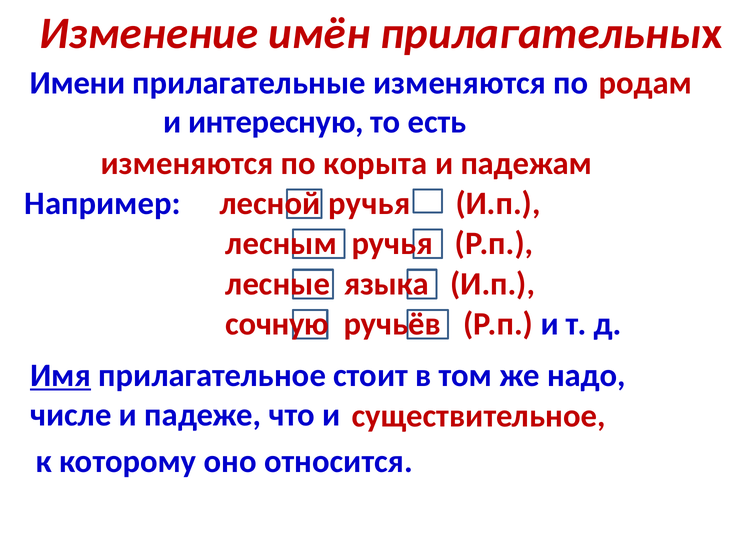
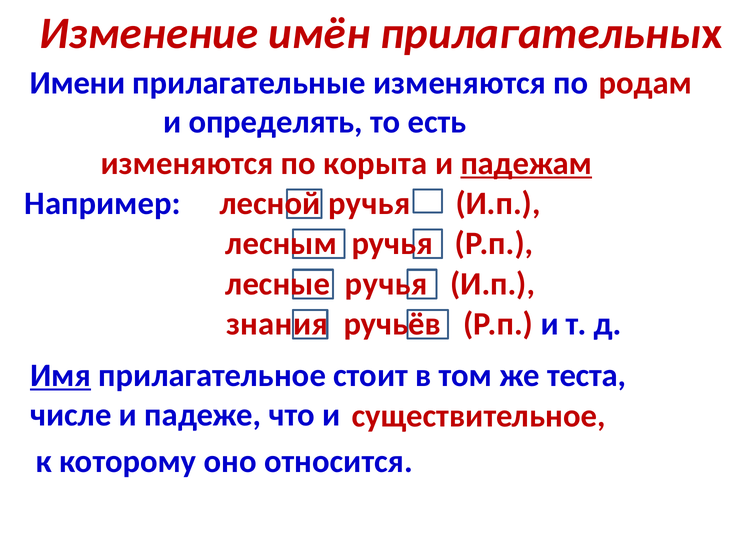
интересную: интересную -> определять
падежам underline: none -> present
лесные языка: языка -> ручья
сочную: сочную -> знания
надо: надо -> теста
